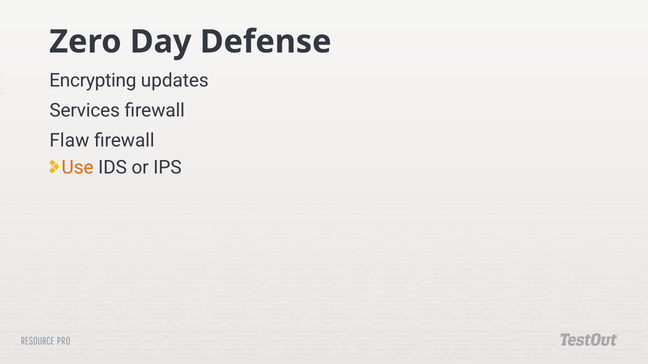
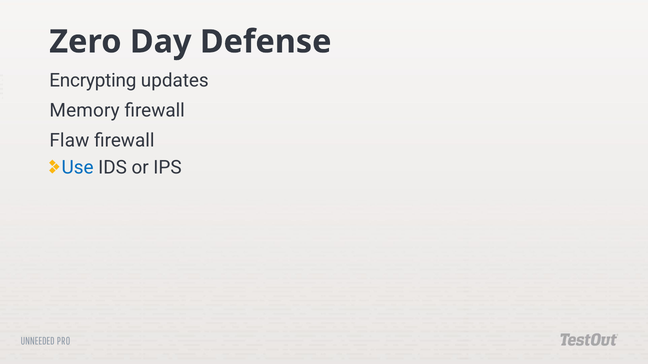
Services: Services -> Memory
Use colour: orange -> blue
RESOURCE: RESOURCE -> UNNEEDED
